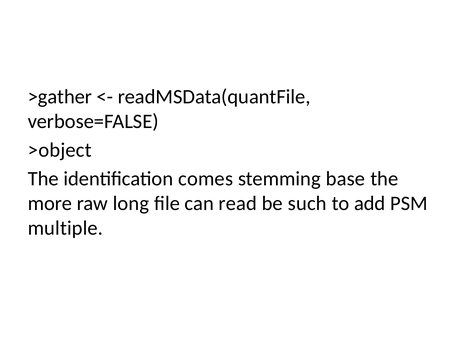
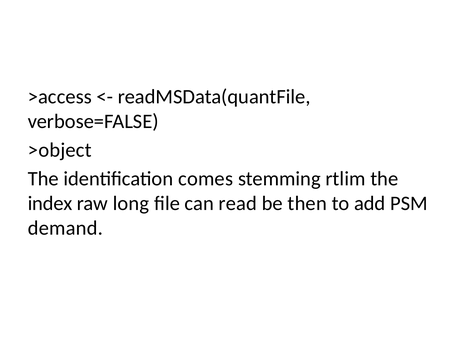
>gather: >gather -> >access
base: base -> rtlim
more: more -> index
such: such -> then
multiple: multiple -> demand
